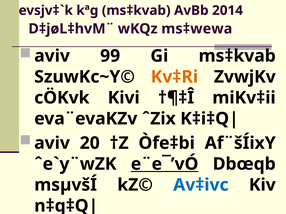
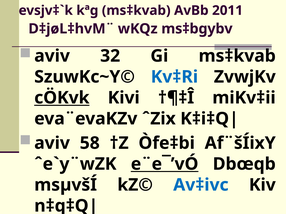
2014: 2014 -> 2011
ms‡wewa: ms‡wewa -> ms‡bgybv
99: 99 -> 32
Kv‡Ri colour: orange -> blue
cÖKvk underline: none -> present
20: 20 -> 58
